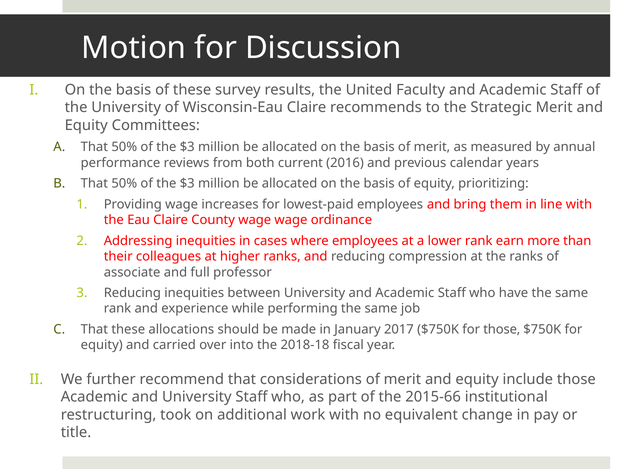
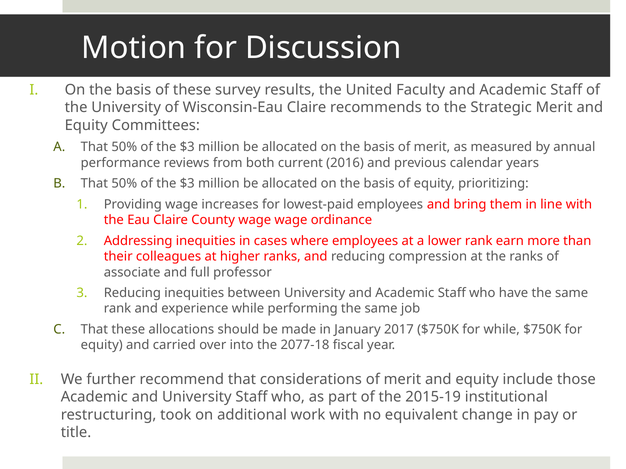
for those: those -> while
2018-18: 2018-18 -> 2077-18
2015-66: 2015-66 -> 2015-19
